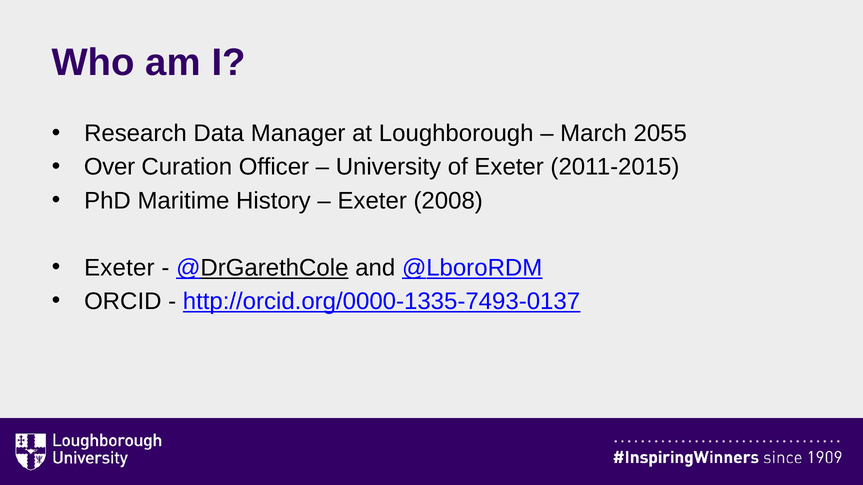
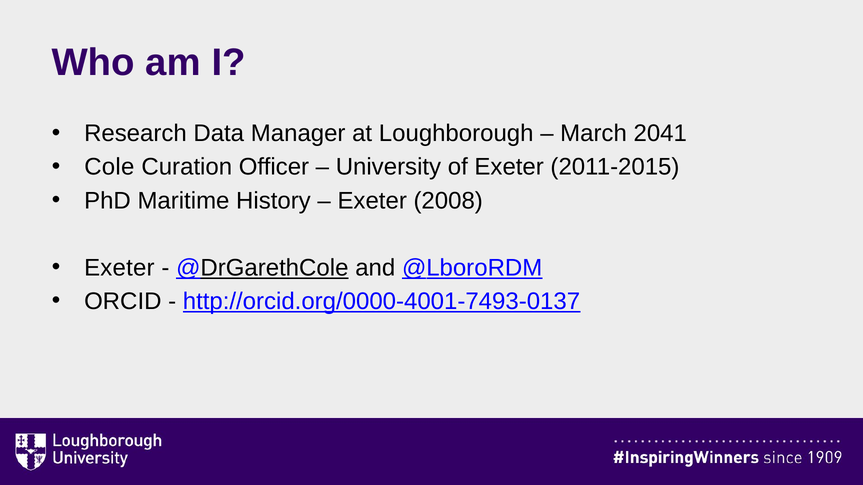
2055: 2055 -> 2041
Over: Over -> Cole
http://orcid.org/0000-1335-7493-0137: http://orcid.org/0000-1335-7493-0137 -> http://orcid.org/0000-4001-7493-0137
